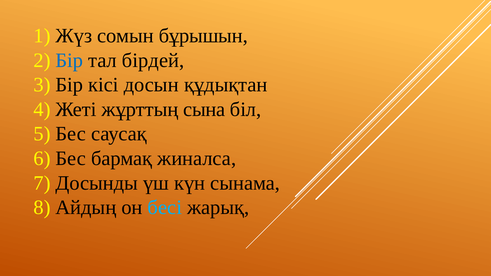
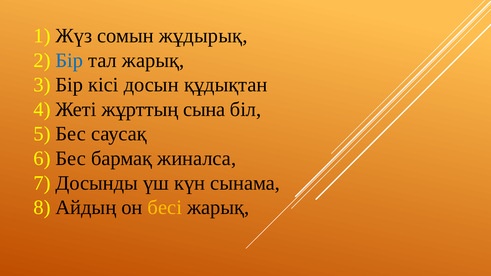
бұрышын: бұрышын -> жұдырық
тал бірдей: бірдей -> жарық
бесі colour: light blue -> yellow
